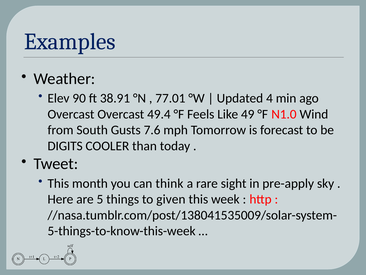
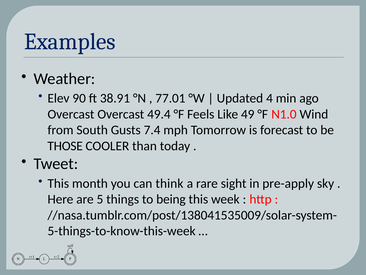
7.6: 7.6 -> 7.4
DIGITS: DIGITS -> THOSE
given: given -> being
